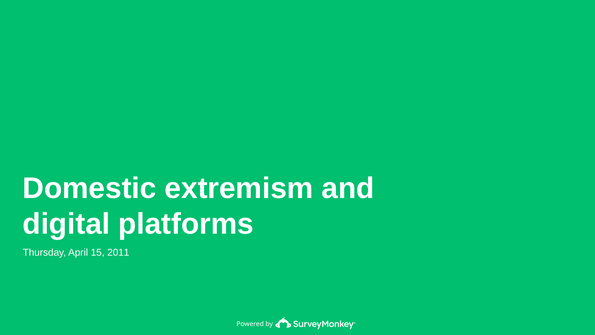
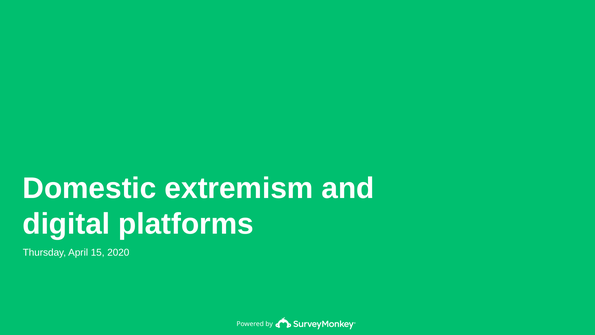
2011: 2011 -> 2020
